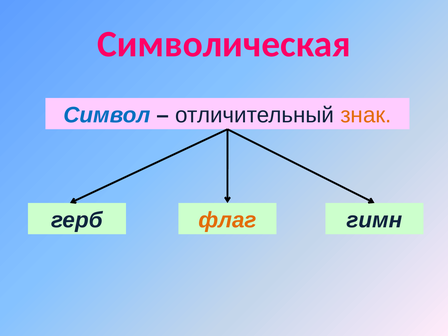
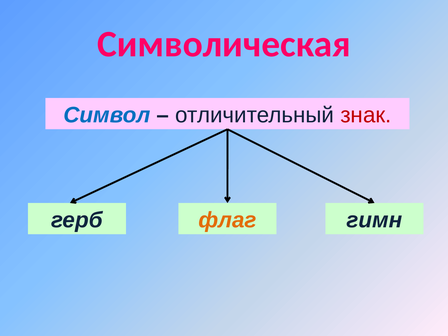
знак colour: orange -> red
